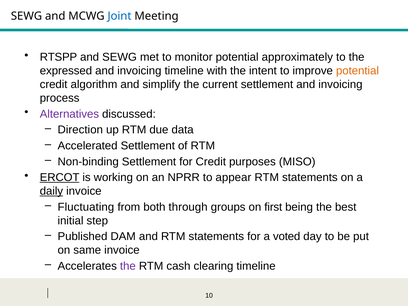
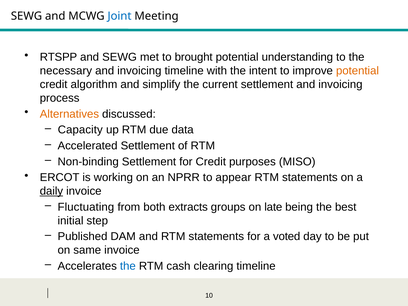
monitor: monitor -> brought
approximately: approximately -> understanding
expressed: expressed -> necessary
Alternatives colour: purple -> orange
Direction: Direction -> Capacity
ERCOT underline: present -> none
through: through -> extracts
first: first -> late
the at (128, 266) colour: purple -> blue
